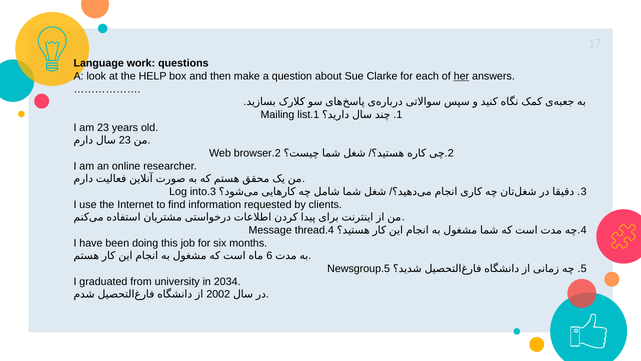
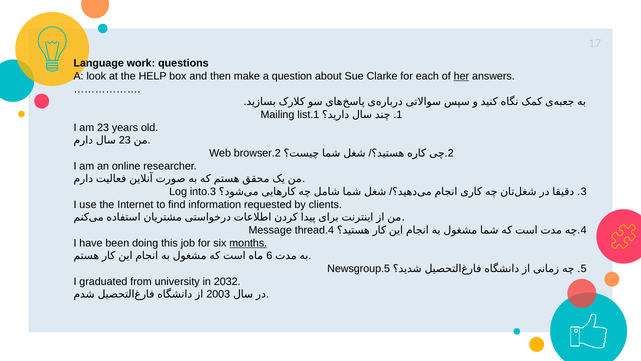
months underline: none -> present
2034: 2034 -> 2032
2002: 2002 -> 2003
